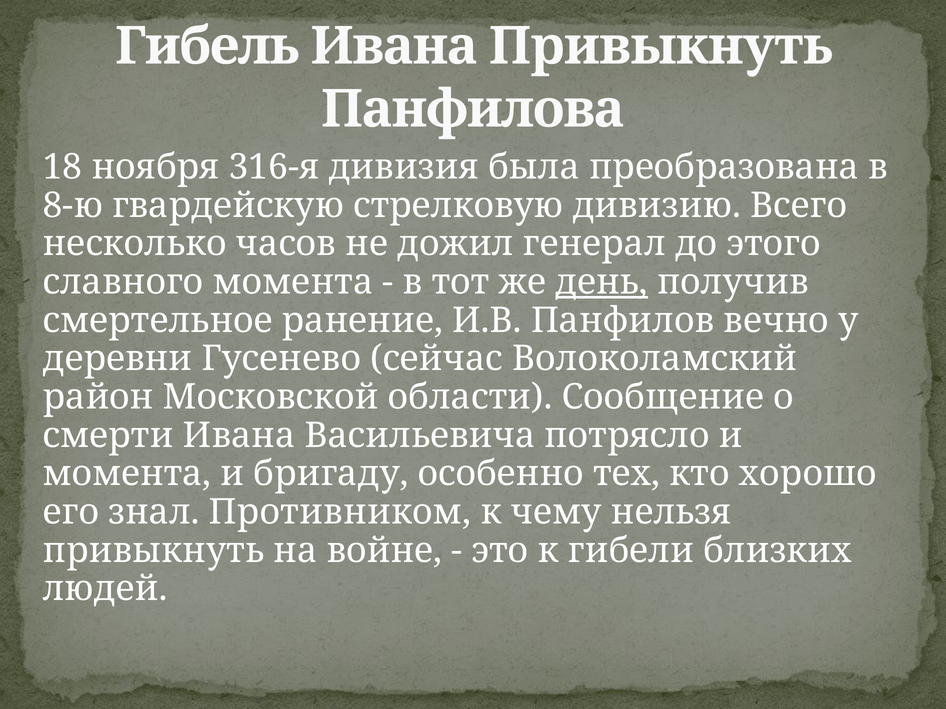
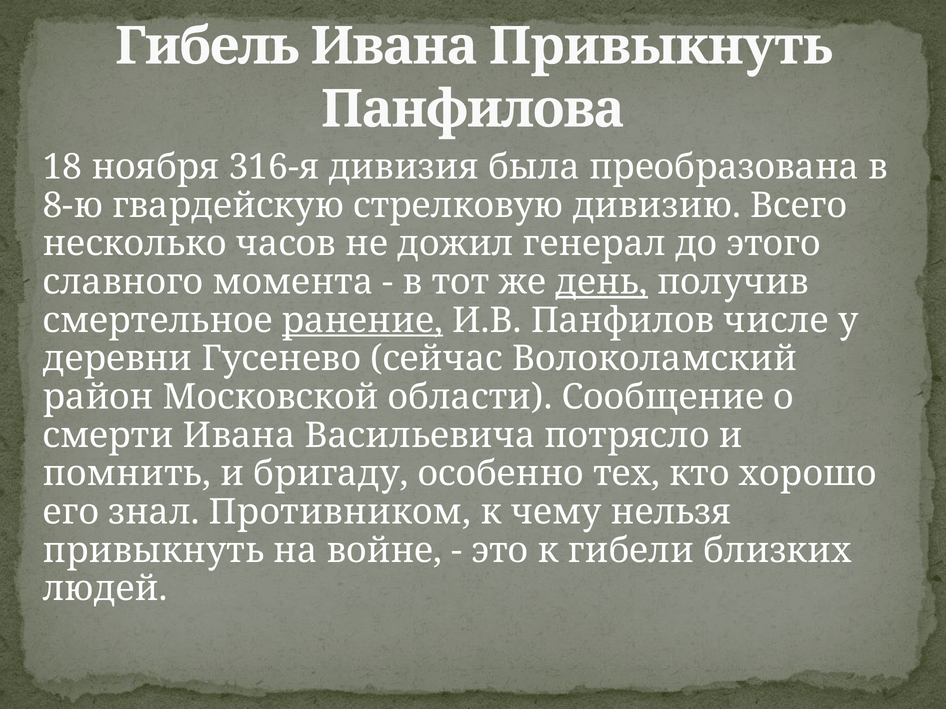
ранение underline: none -> present
вечно: вечно -> числе
момента at (127, 474): момента -> помнить
